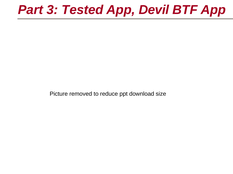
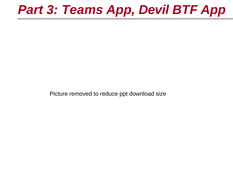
Tested: Tested -> Teams
